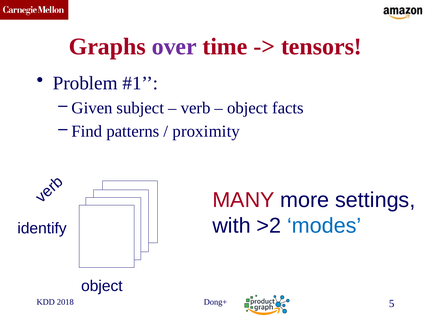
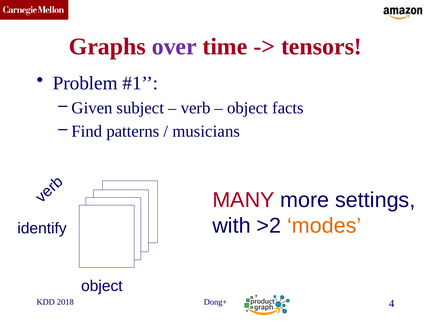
proximity: proximity -> musicians
modes colour: blue -> orange
5: 5 -> 4
